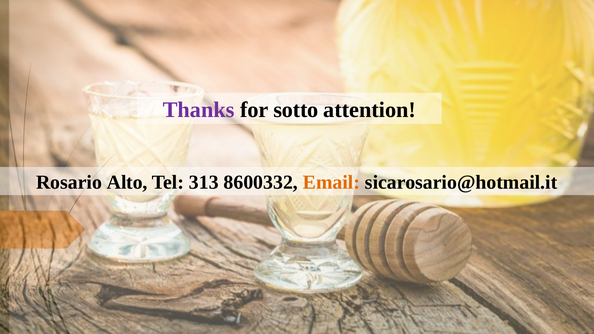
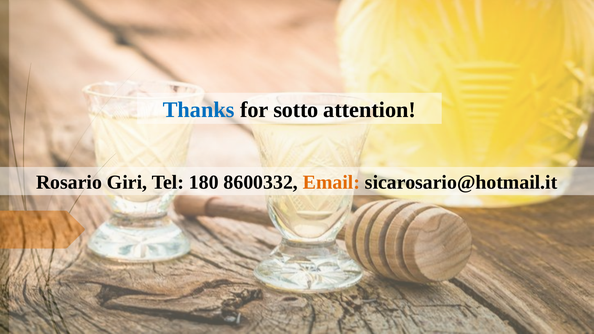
Thanks colour: purple -> blue
Alto: Alto -> Giri
313: 313 -> 180
